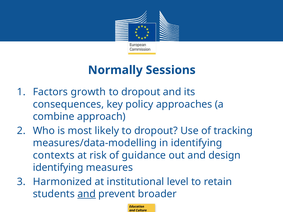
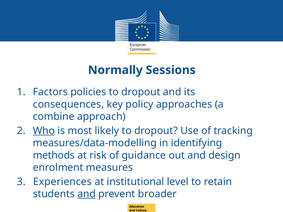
growth: growth -> policies
Who underline: none -> present
contexts: contexts -> methods
identifying at (58, 168): identifying -> enrolment
Harmonized: Harmonized -> Experiences
